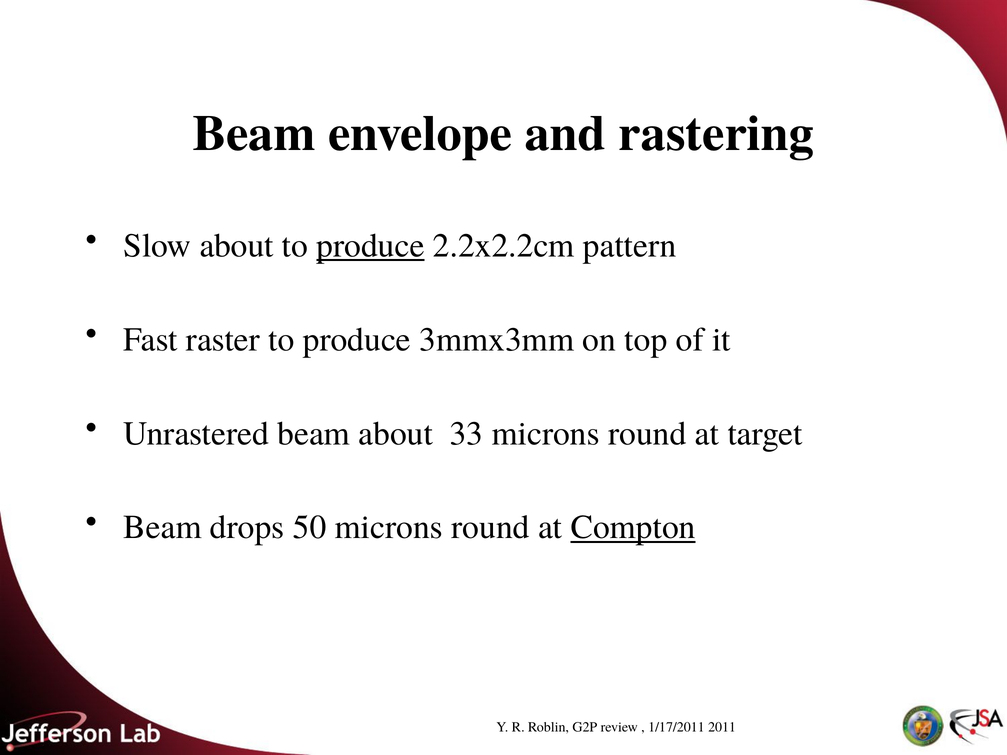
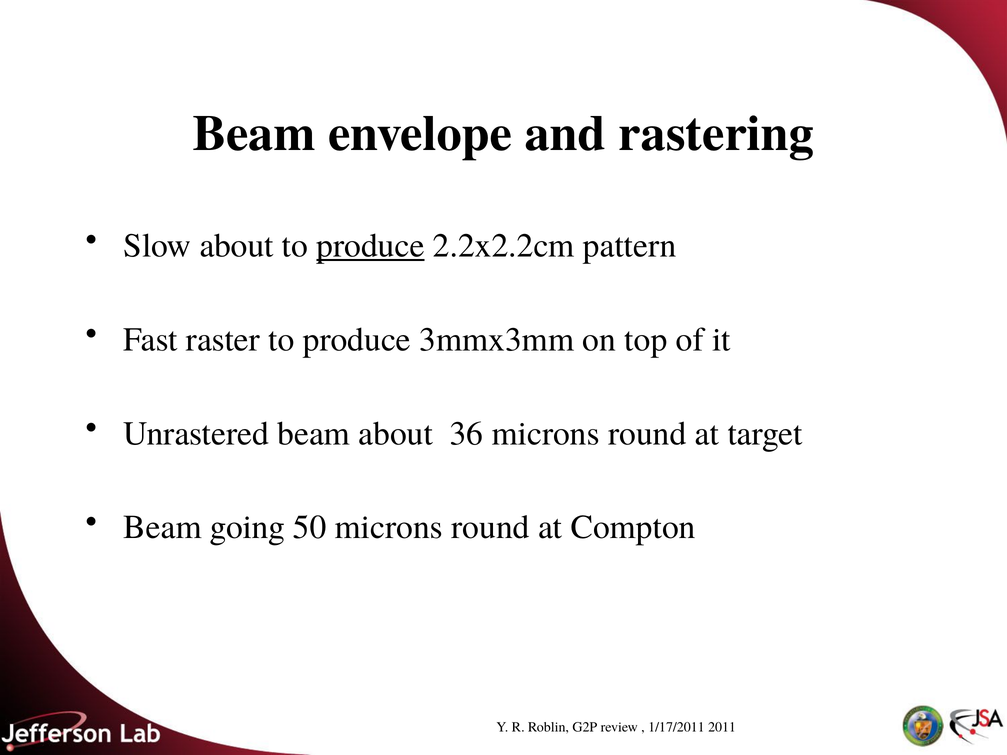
33: 33 -> 36
drops: drops -> going
Compton underline: present -> none
